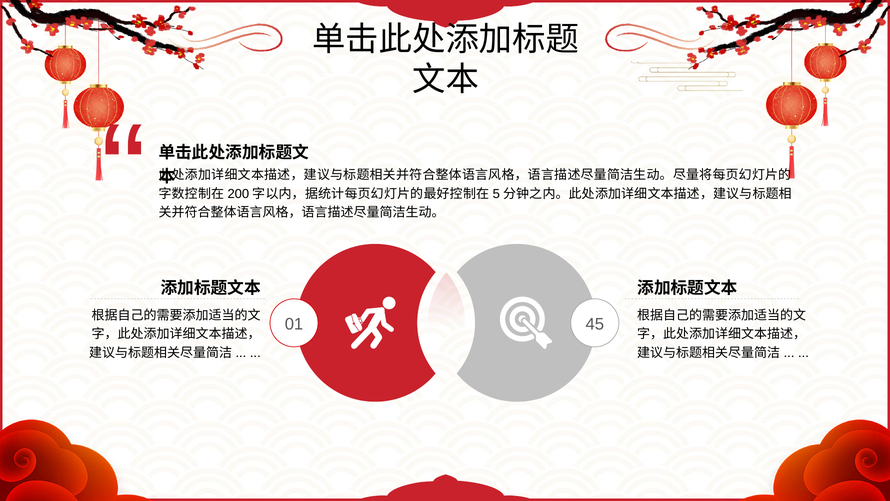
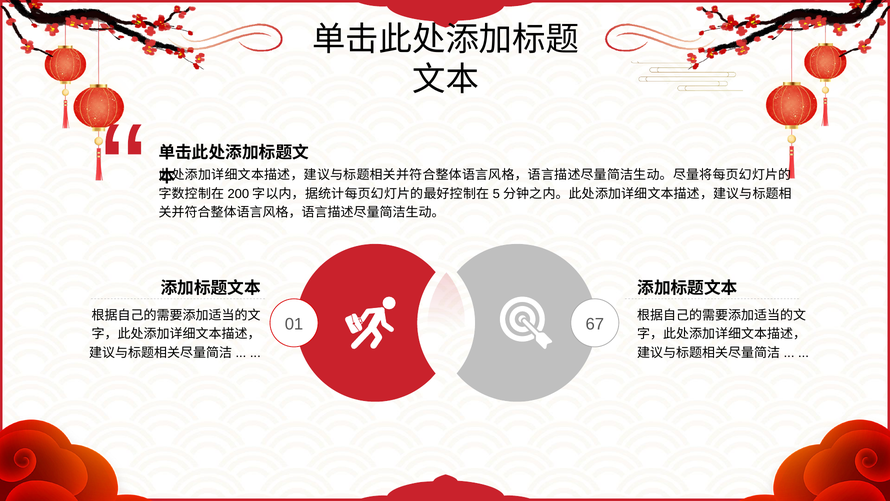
45: 45 -> 67
